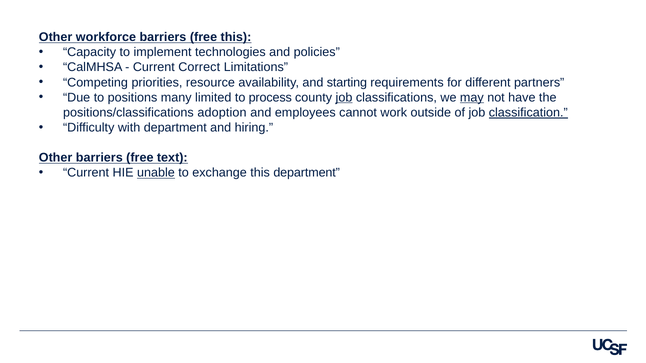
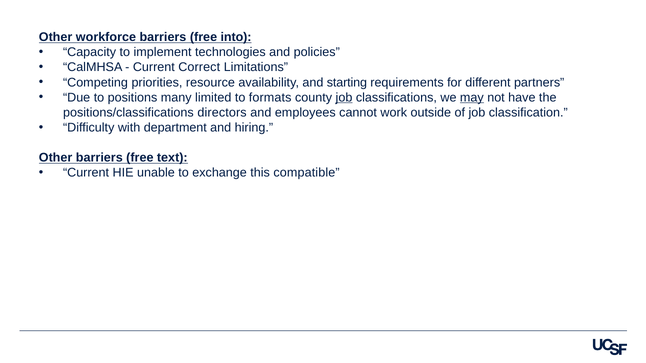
free this: this -> into
process: process -> formats
adoption: adoption -> directors
classification underline: present -> none
unable underline: present -> none
this department: department -> compatible
